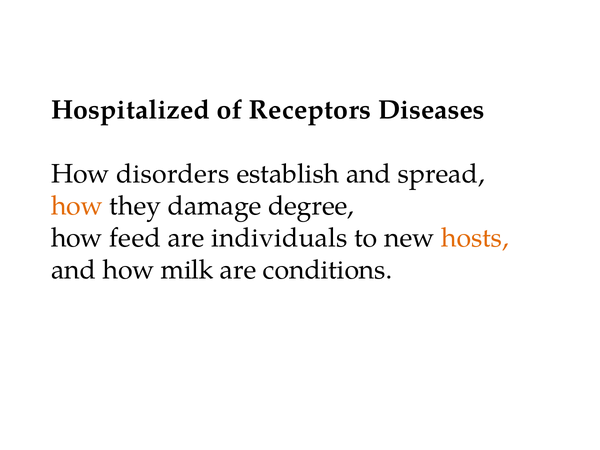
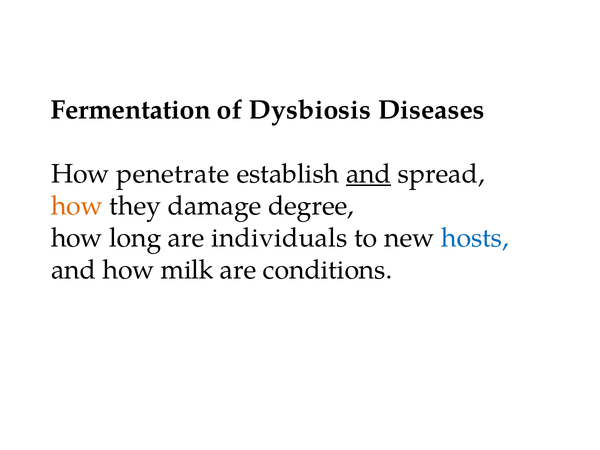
Hospitalized: Hospitalized -> Fermentation
Receptors: Receptors -> Dysbiosis
disorders: disorders -> penetrate
and at (369, 174) underline: none -> present
feed: feed -> long
hosts colour: orange -> blue
